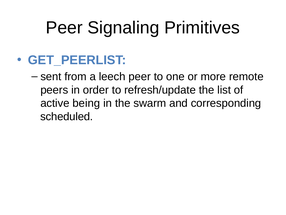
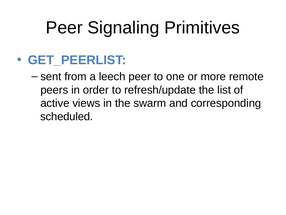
being: being -> views
